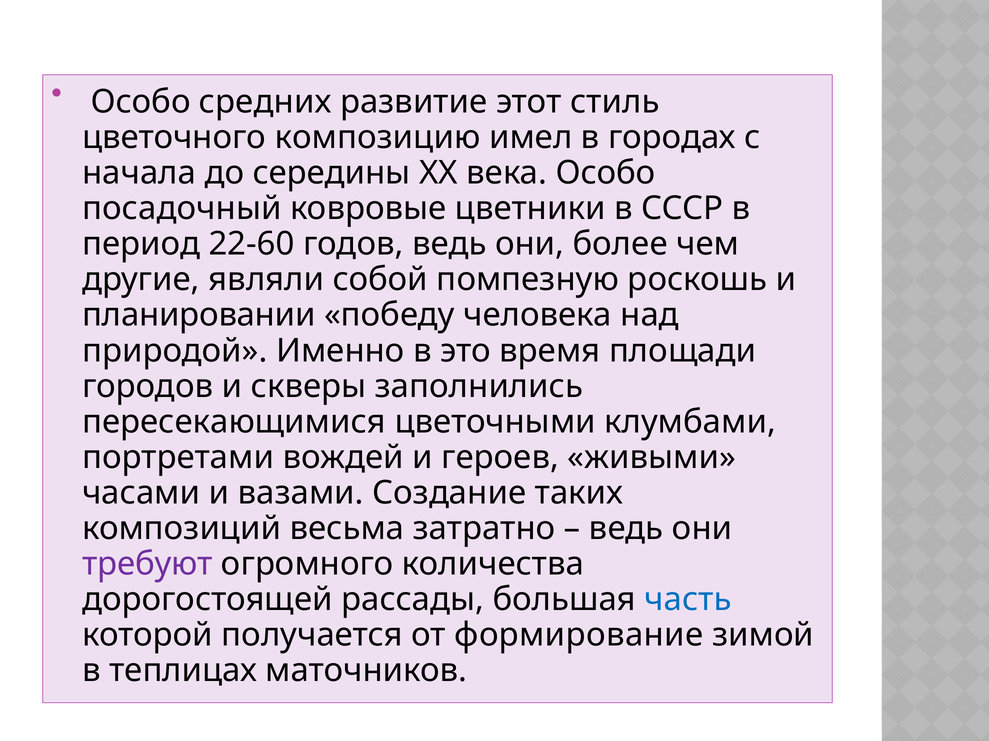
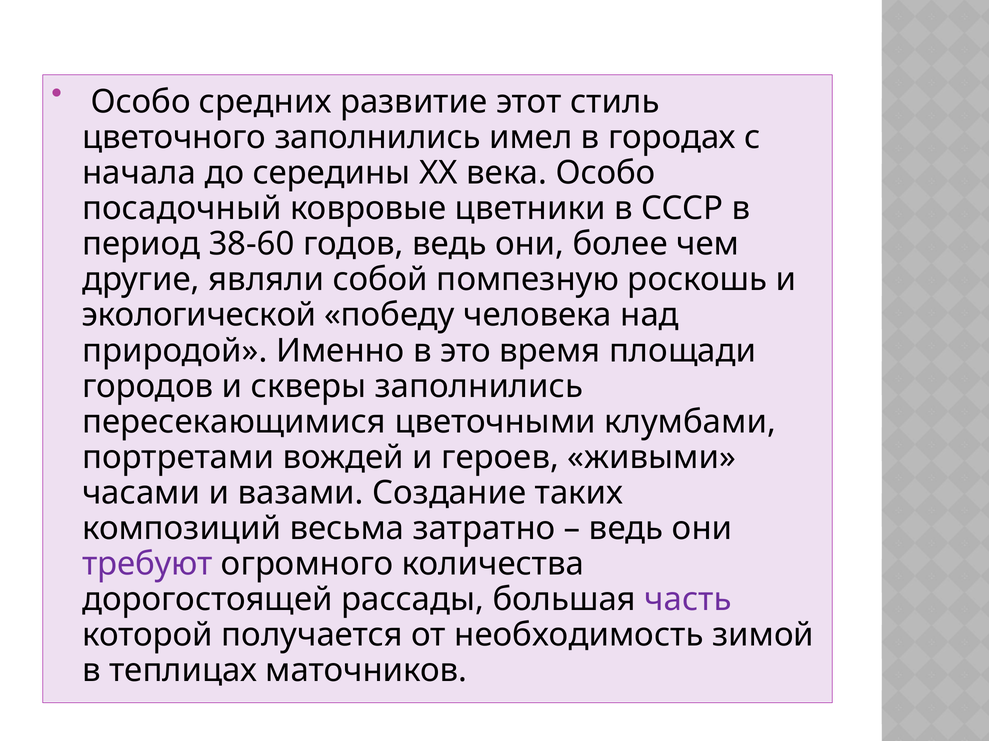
цветочного композицию: композицию -> заполнились
22-60: 22-60 -> 38-60
планировании: планировании -> экологической
часть colour: blue -> purple
формирование: формирование -> необходимость
